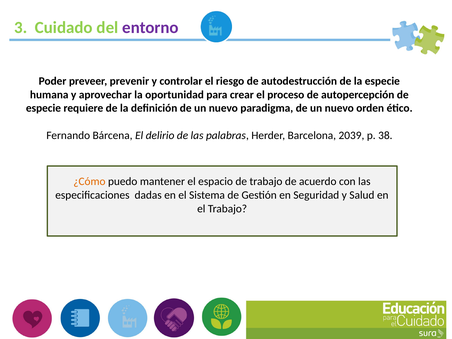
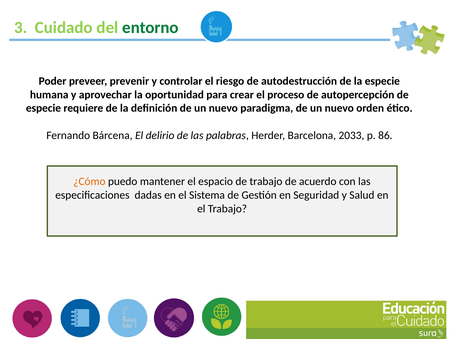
entorno colour: purple -> green
2039: 2039 -> 2033
38: 38 -> 86
